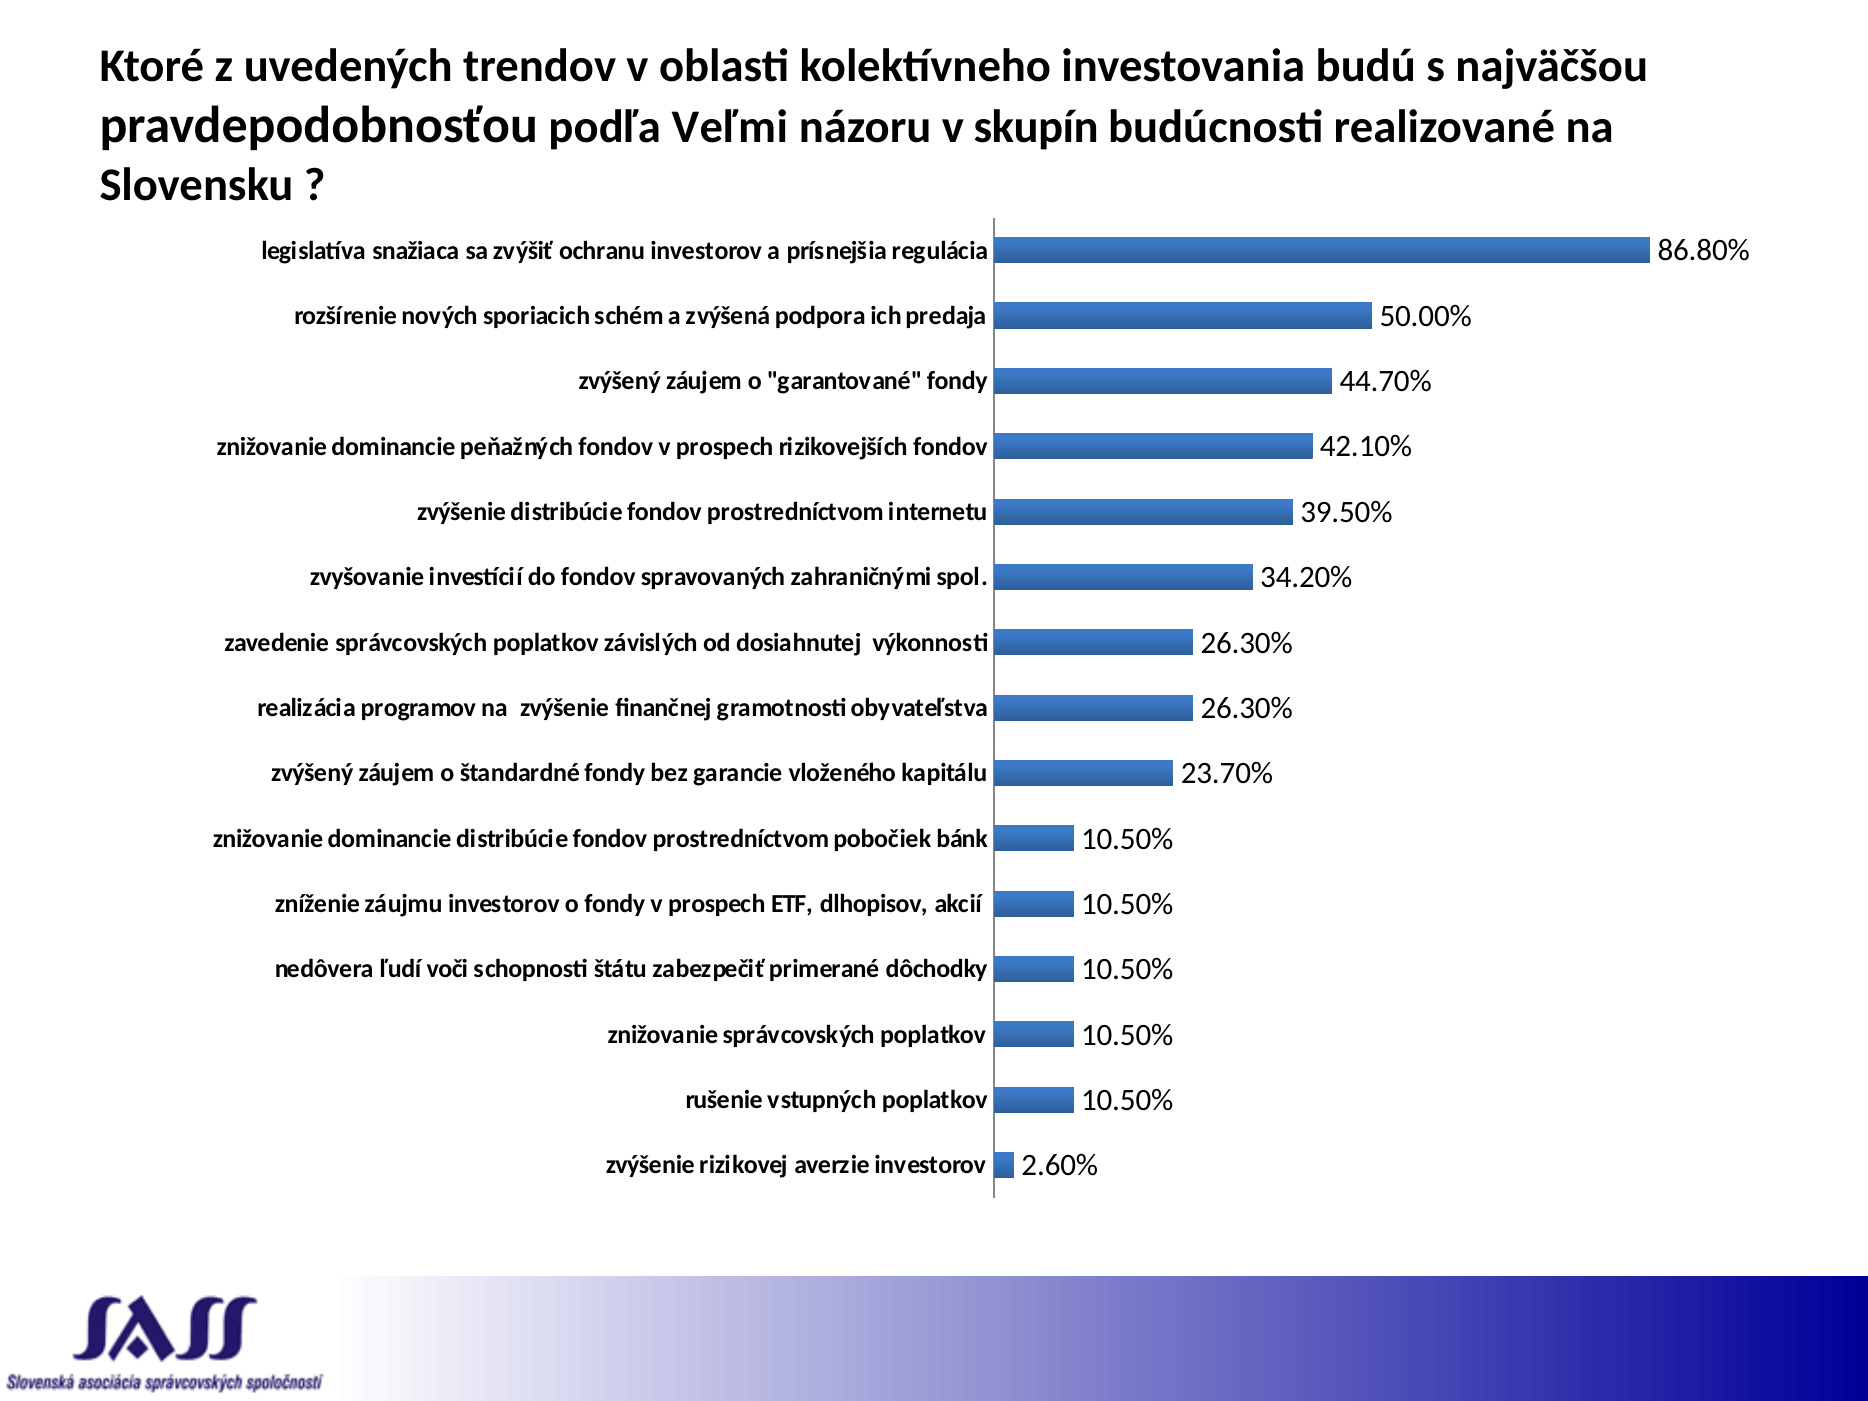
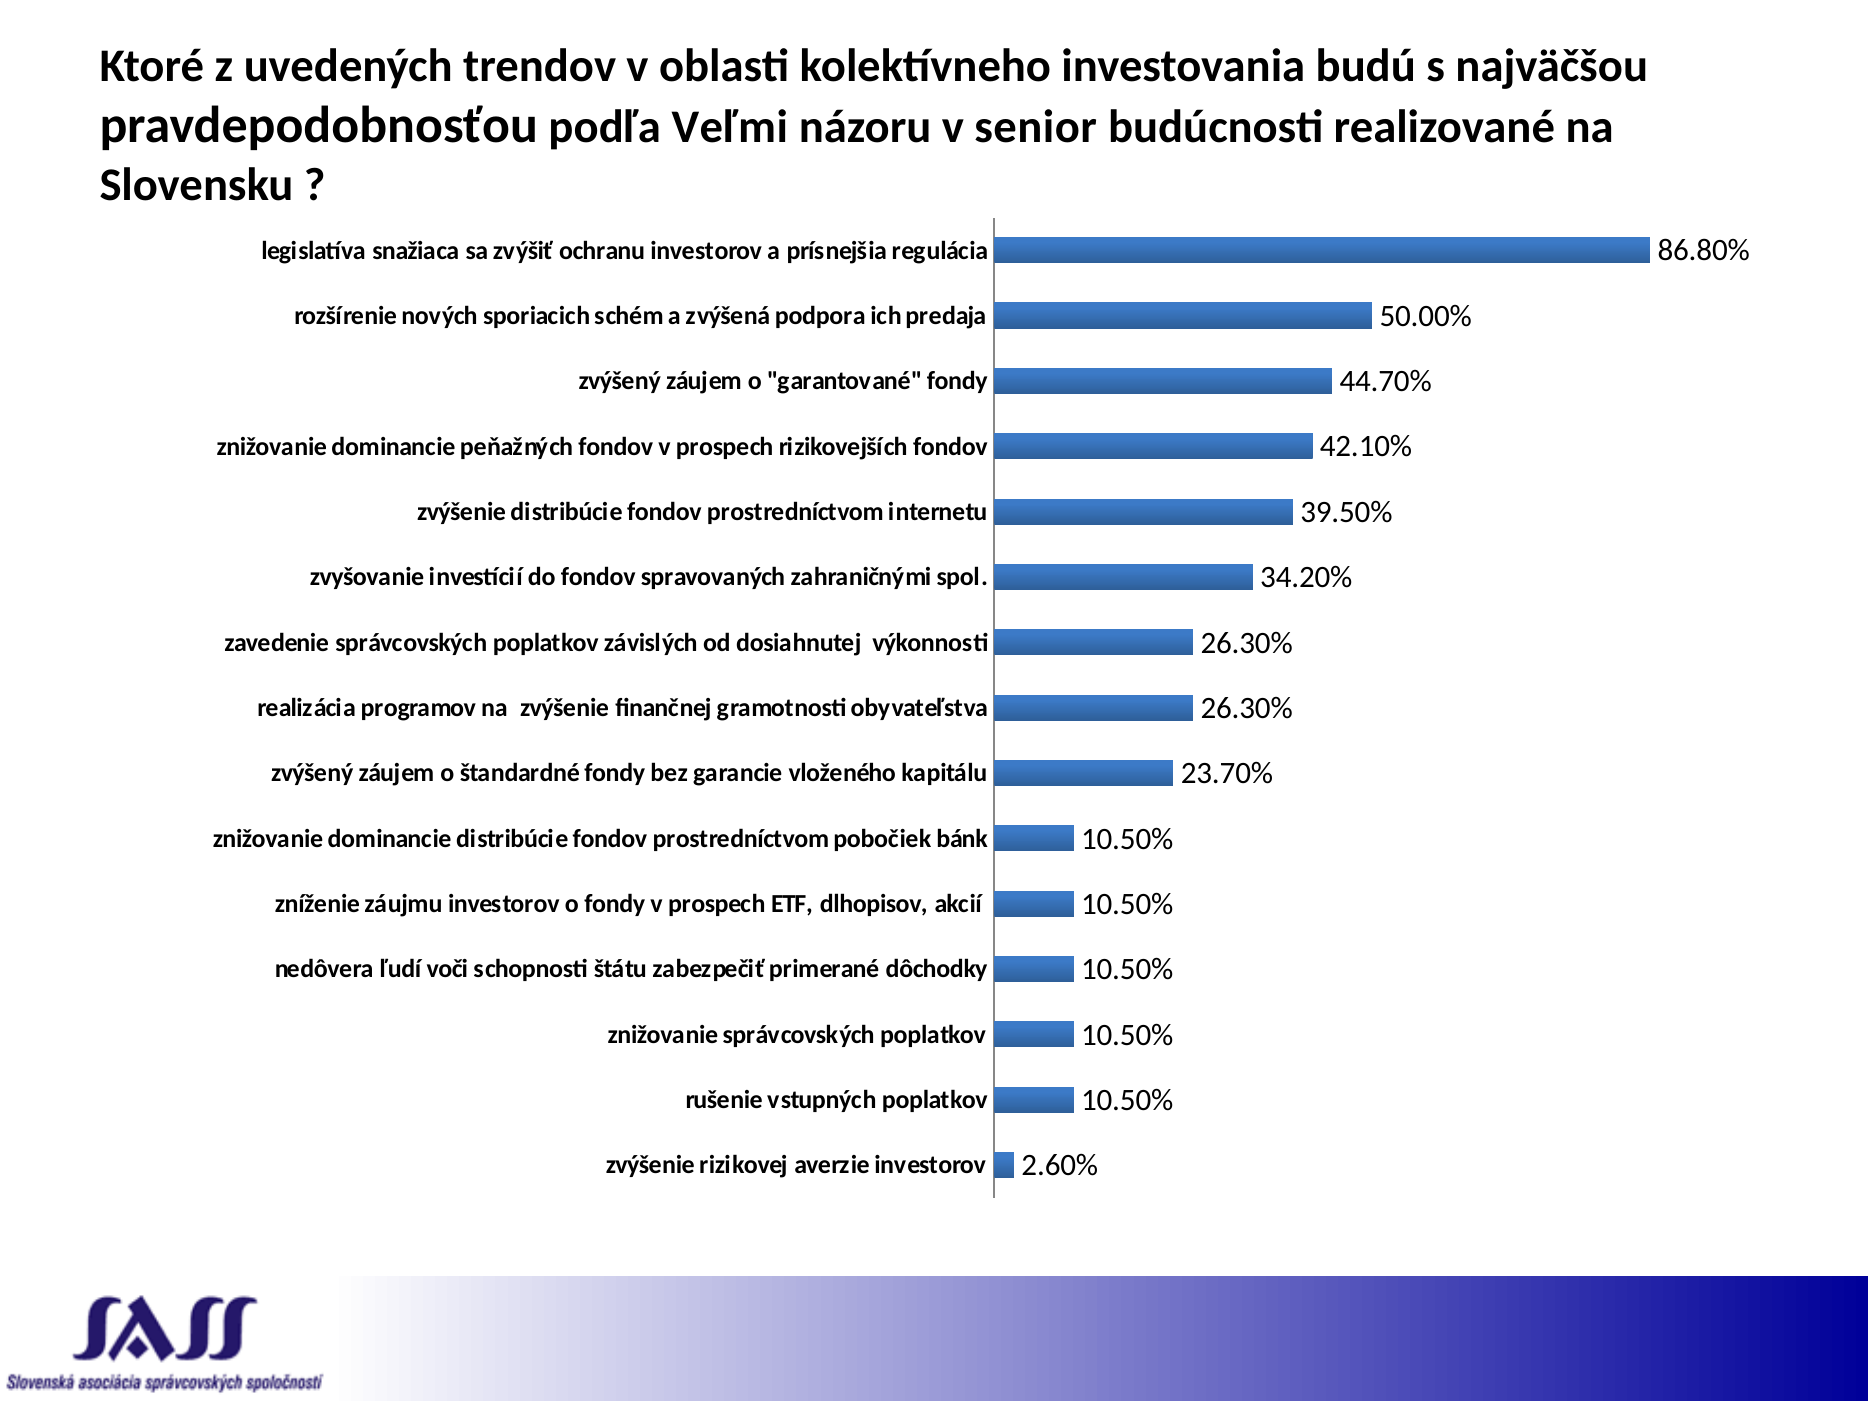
skupín: skupín -> senior
